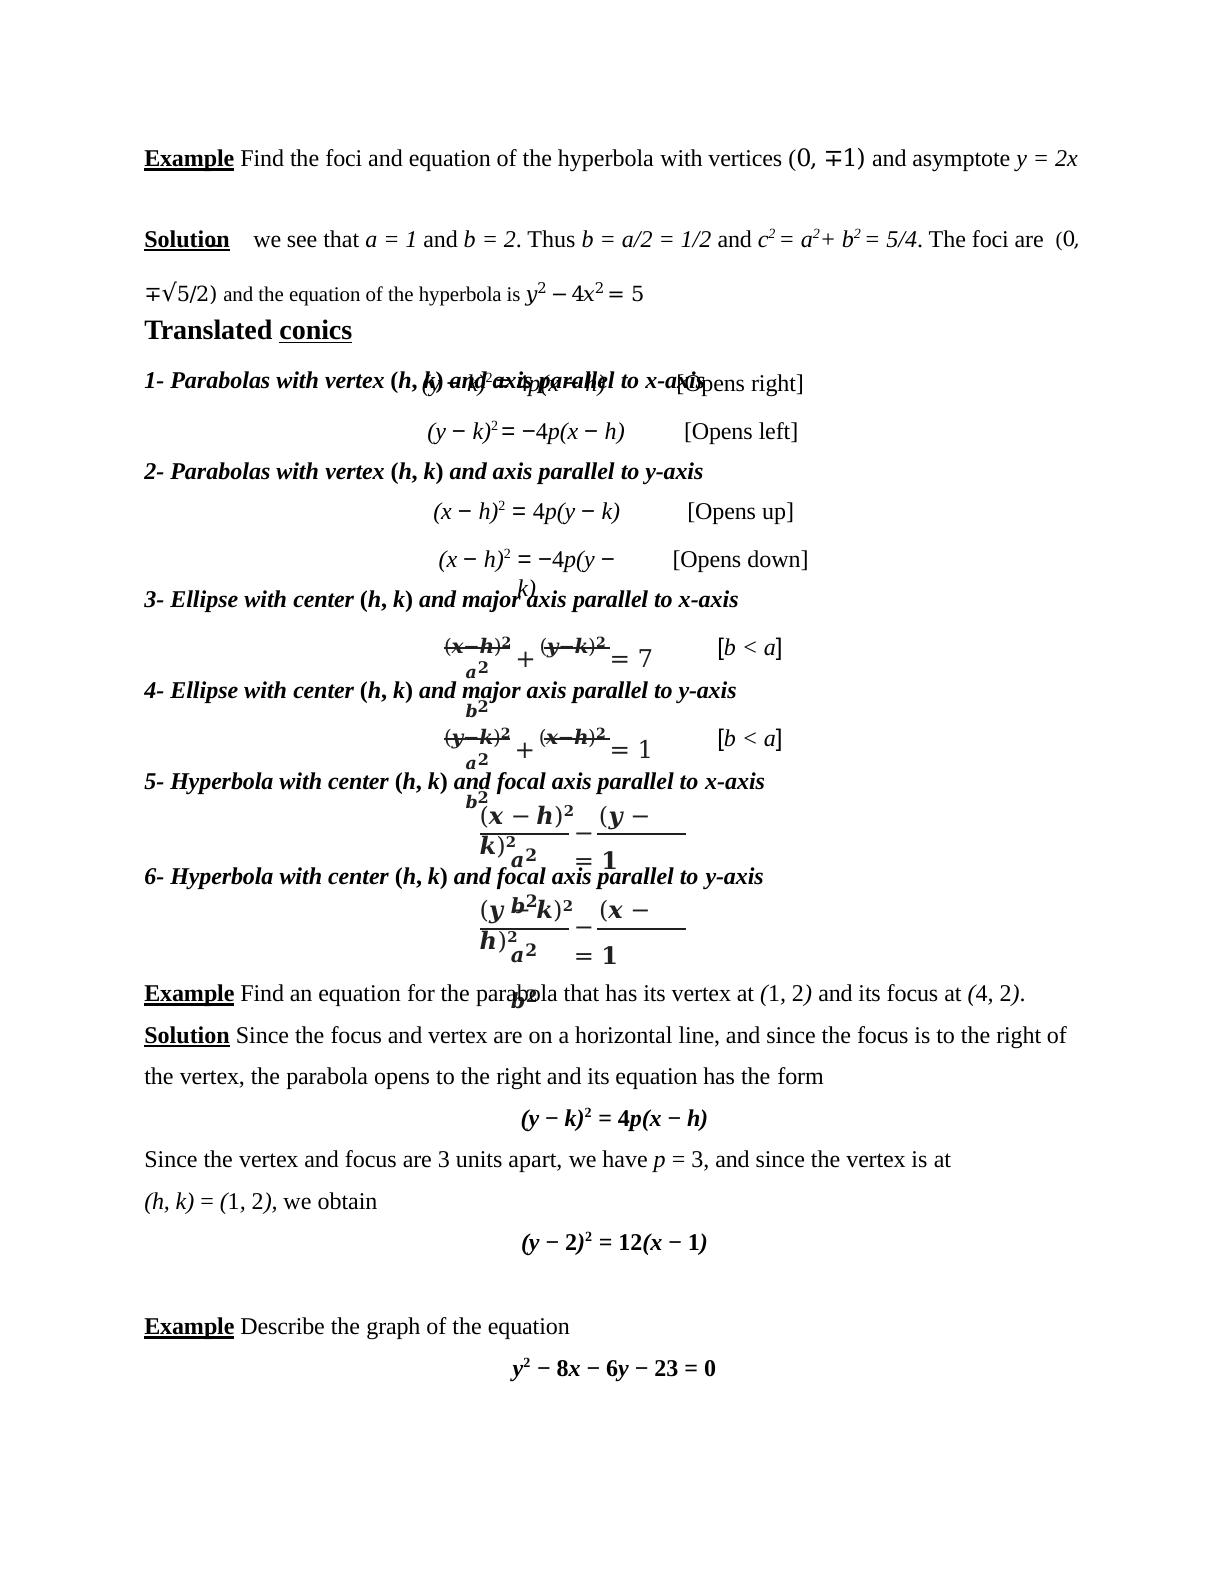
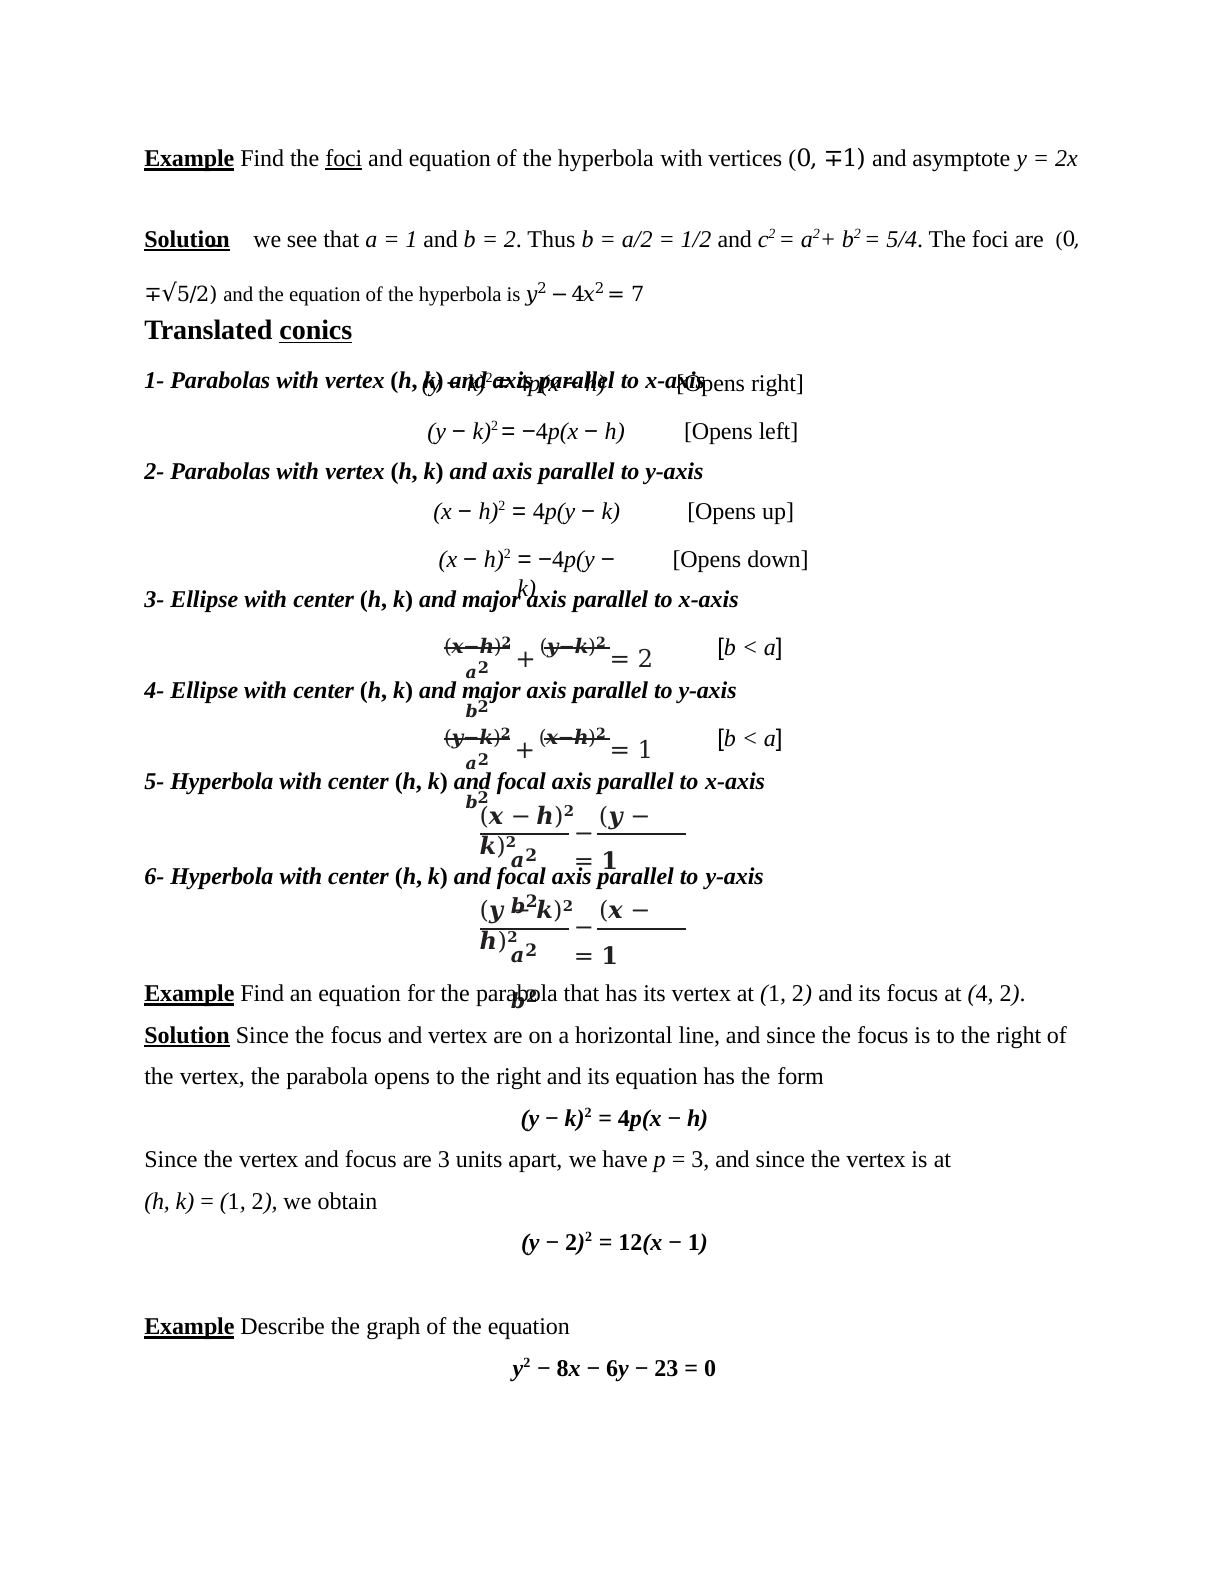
foci at (344, 158) underline: none -> present
5: 5 -> 7
7 at (645, 659): 7 -> 2
